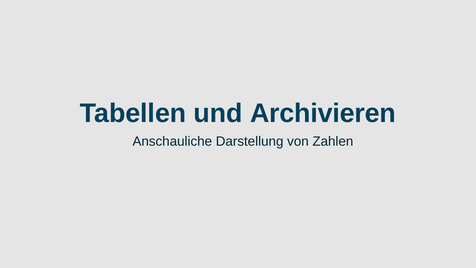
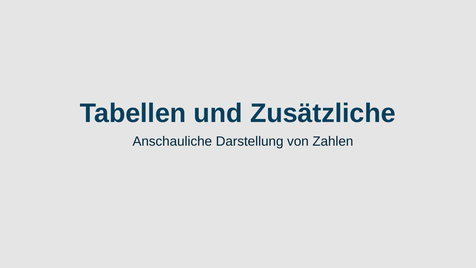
Archivieren: Archivieren -> Zusätzliche
